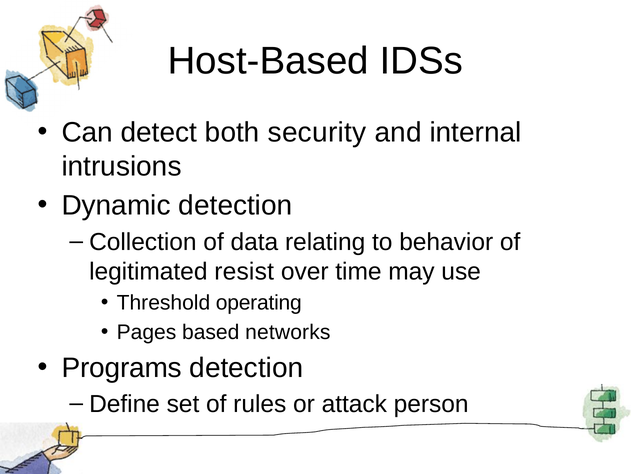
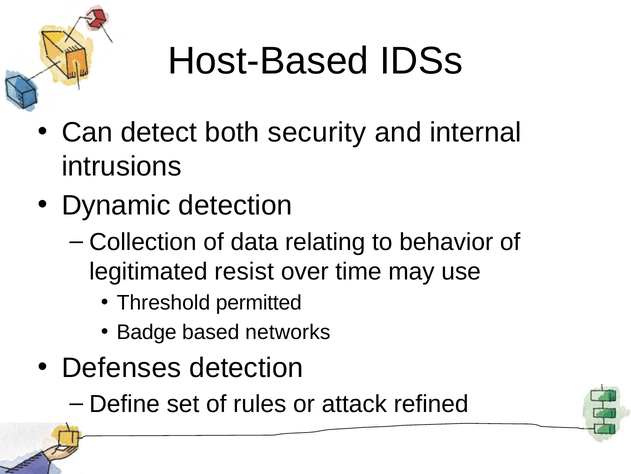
operating: operating -> permitted
Pages: Pages -> Badge
Programs: Programs -> Defenses
person: person -> refined
